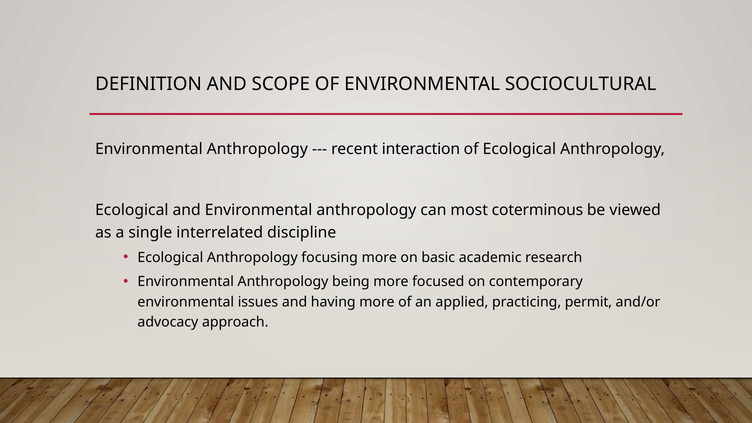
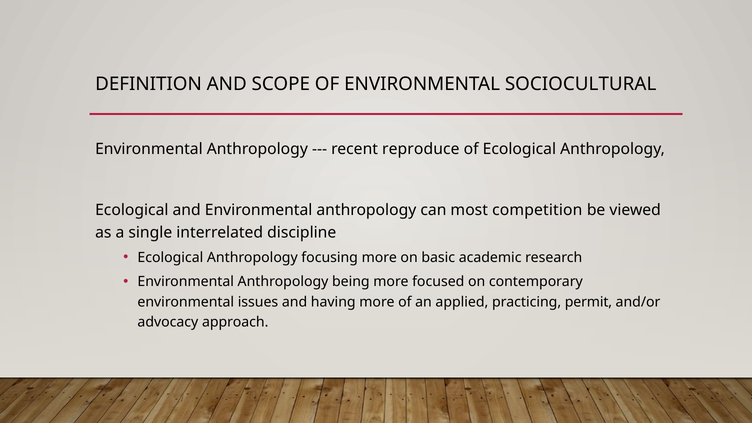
interaction: interaction -> reproduce
coterminous: coterminous -> competition
